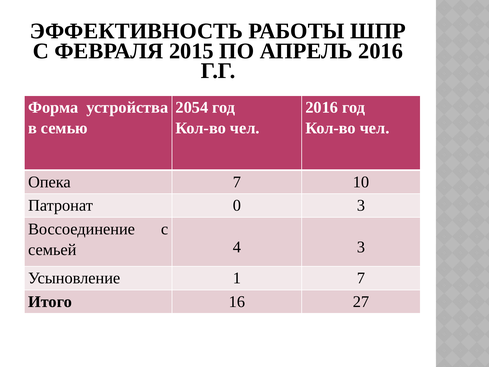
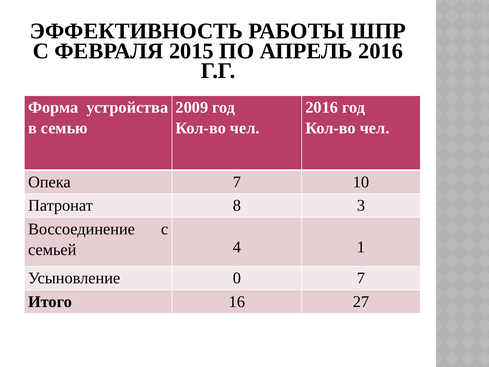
2054: 2054 -> 2009
0: 0 -> 8
4 3: 3 -> 1
1: 1 -> 0
